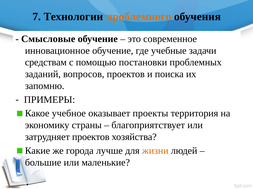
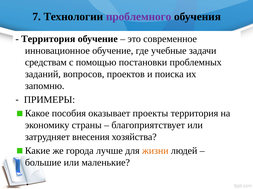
проблемного colour: orange -> purple
Смысловые at (48, 39): Смысловые -> Территория
учебное: учебное -> пособия
затрудняет проектов: проектов -> внесения
